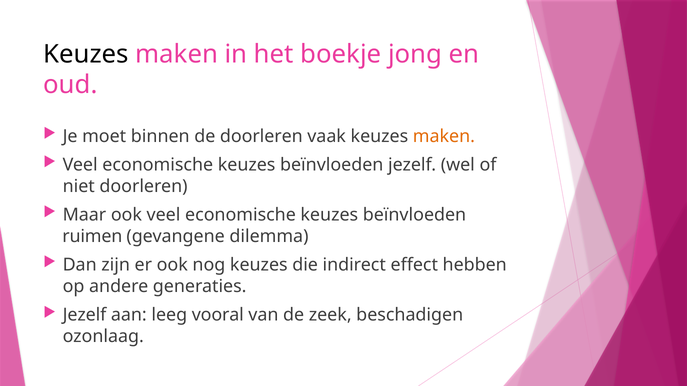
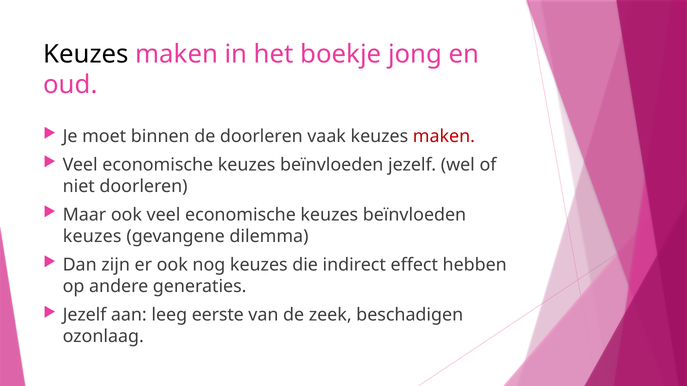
maken at (444, 136) colour: orange -> red
ruimen at (92, 236): ruimen -> keuzes
vooral: vooral -> eerste
